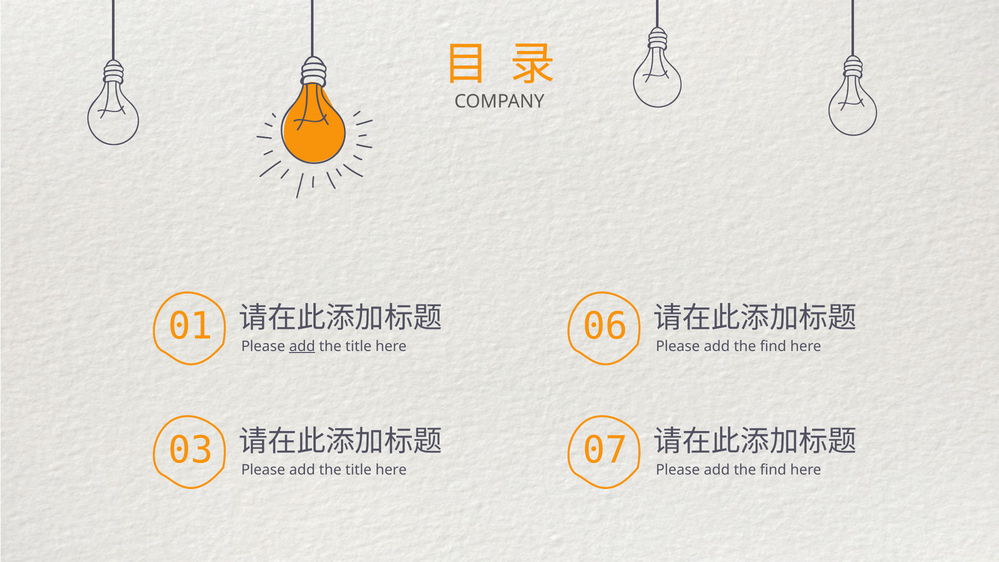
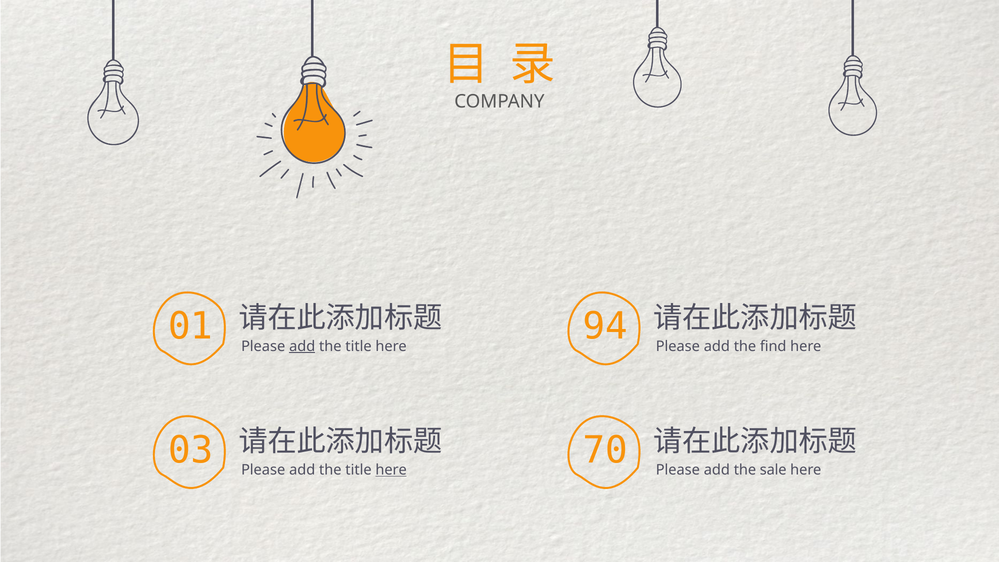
06: 06 -> 94
07: 07 -> 70
here at (391, 470) underline: none -> present
find at (773, 470): find -> sale
